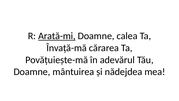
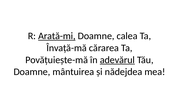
adevărul underline: none -> present
